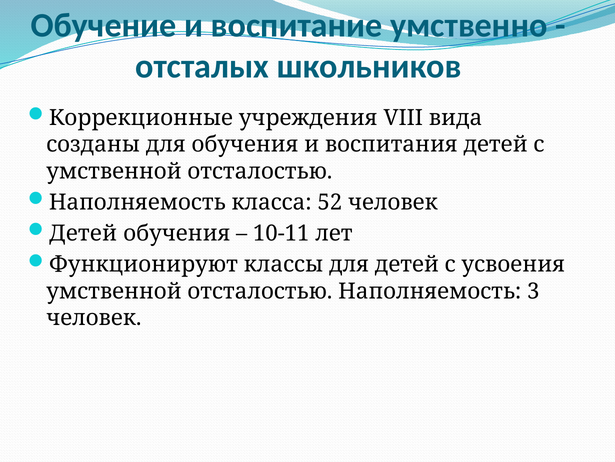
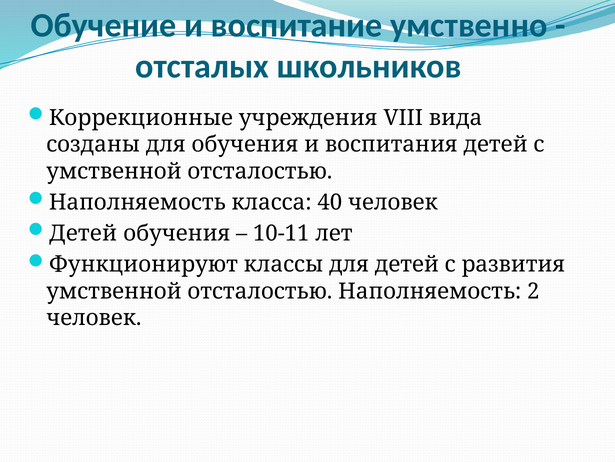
52: 52 -> 40
усвоения: усвоения -> развития
3: 3 -> 2
